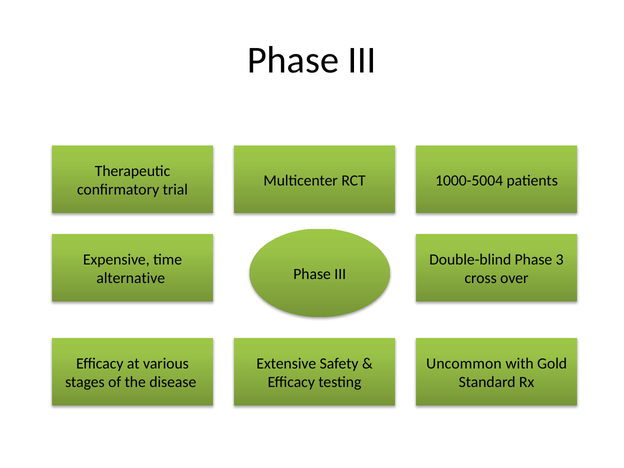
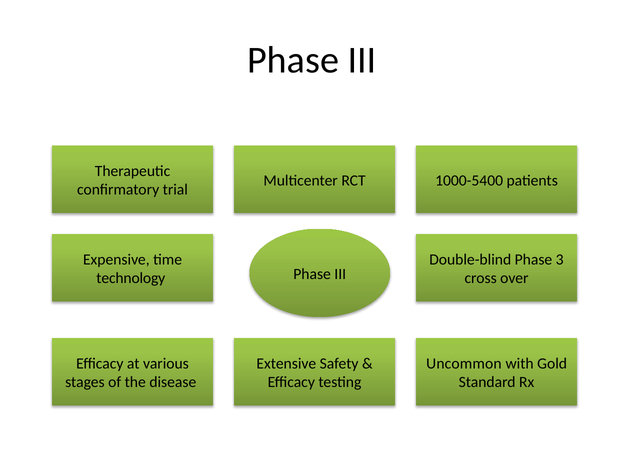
1000-5004: 1000-5004 -> 1000-5400
alternative: alternative -> technology
